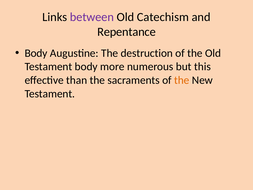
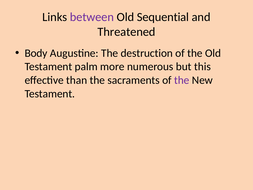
Catechism: Catechism -> Sequential
Repentance: Repentance -> Threatened
Testament body: body -> palm
the at (182, 80) colour: orange -> purple
